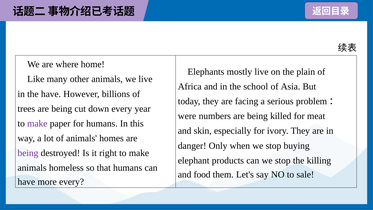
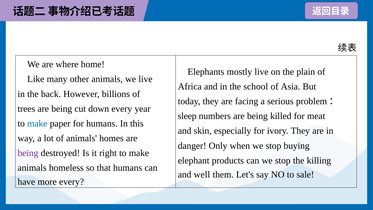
the have: have -> back
were: were -> sleep
make at (37, 123) colour: purple -> blue
food: food -> well
